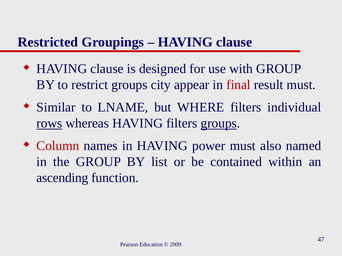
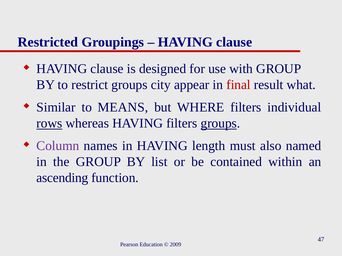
result must: must -> what
LNAME: LNAME -> MEANS
Column colour: red -> purple
power: power -> length
